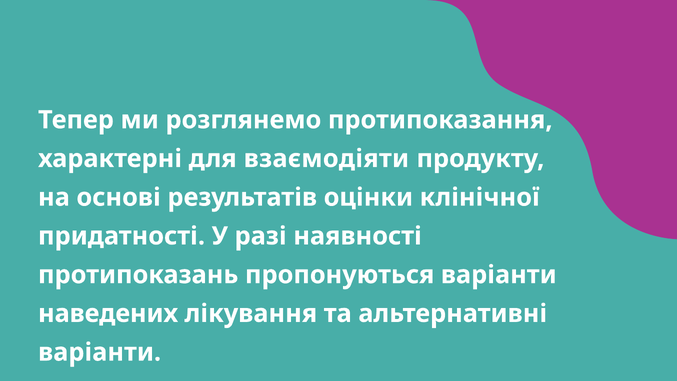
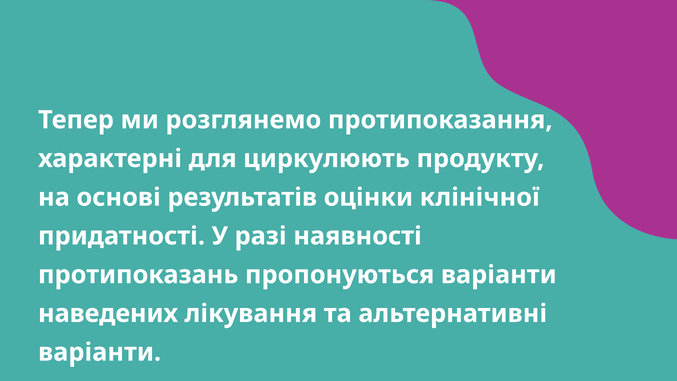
взаємодіяти: взаємодіяти -> циркулюють
